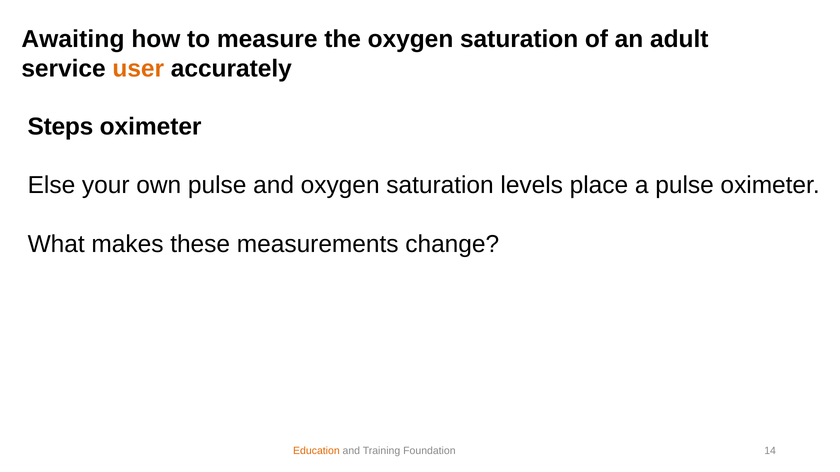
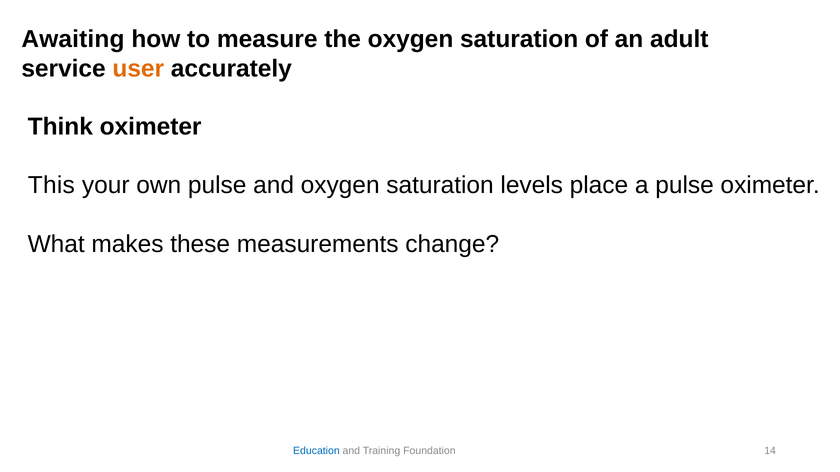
Steps: Steps -> Think
Else: Else -> This
Education colour: orange -> blue
